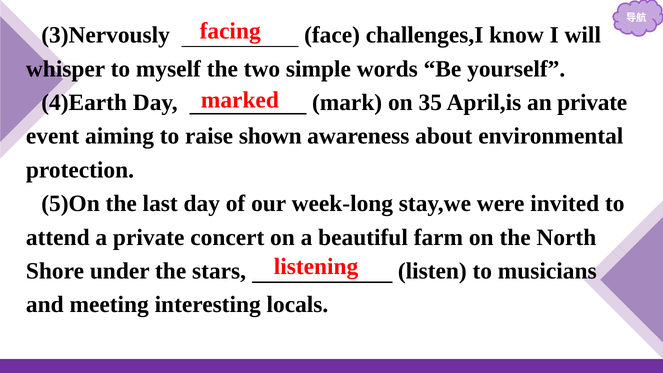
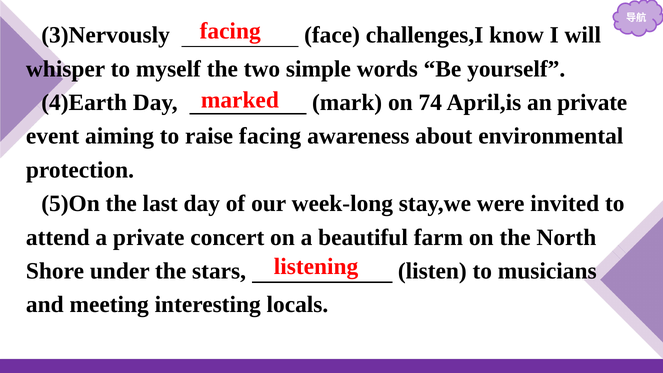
35: 35 -> 74
raise shown: shown -> facing
